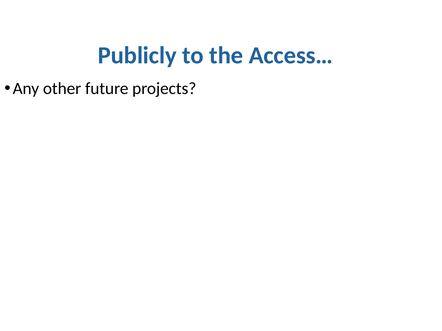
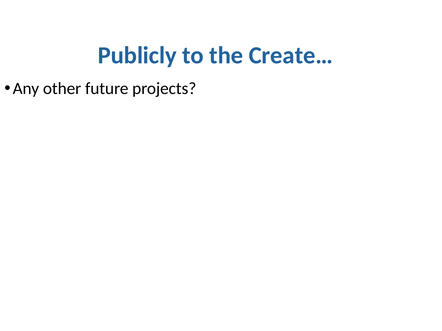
Access…: Access… -> Create…
